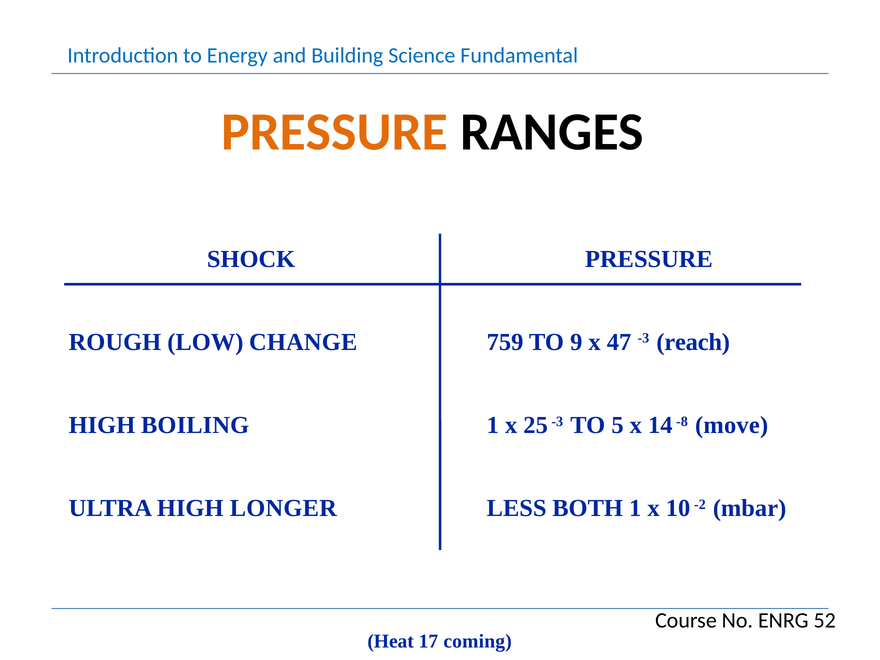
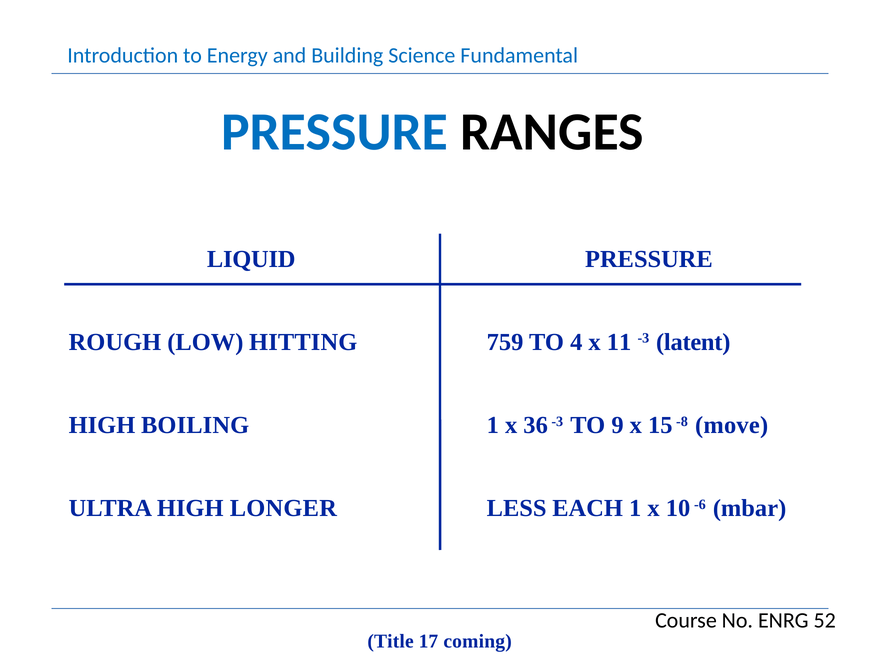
PRESSURE at (335, 132) colour: orange -> blue
SHOCK: SHOCK -> LIQUID
CHANGE: CHANGE -> HITTING
9: 9 -> 4
47: 47 -> 11
reach: reach -> latent
25: 25 -> 36
5: 5 -> 9
14: 14 -> 15
BOTH: BOTH -> EACH
-2: -2 -> -6
Heat: Heat -> Title
